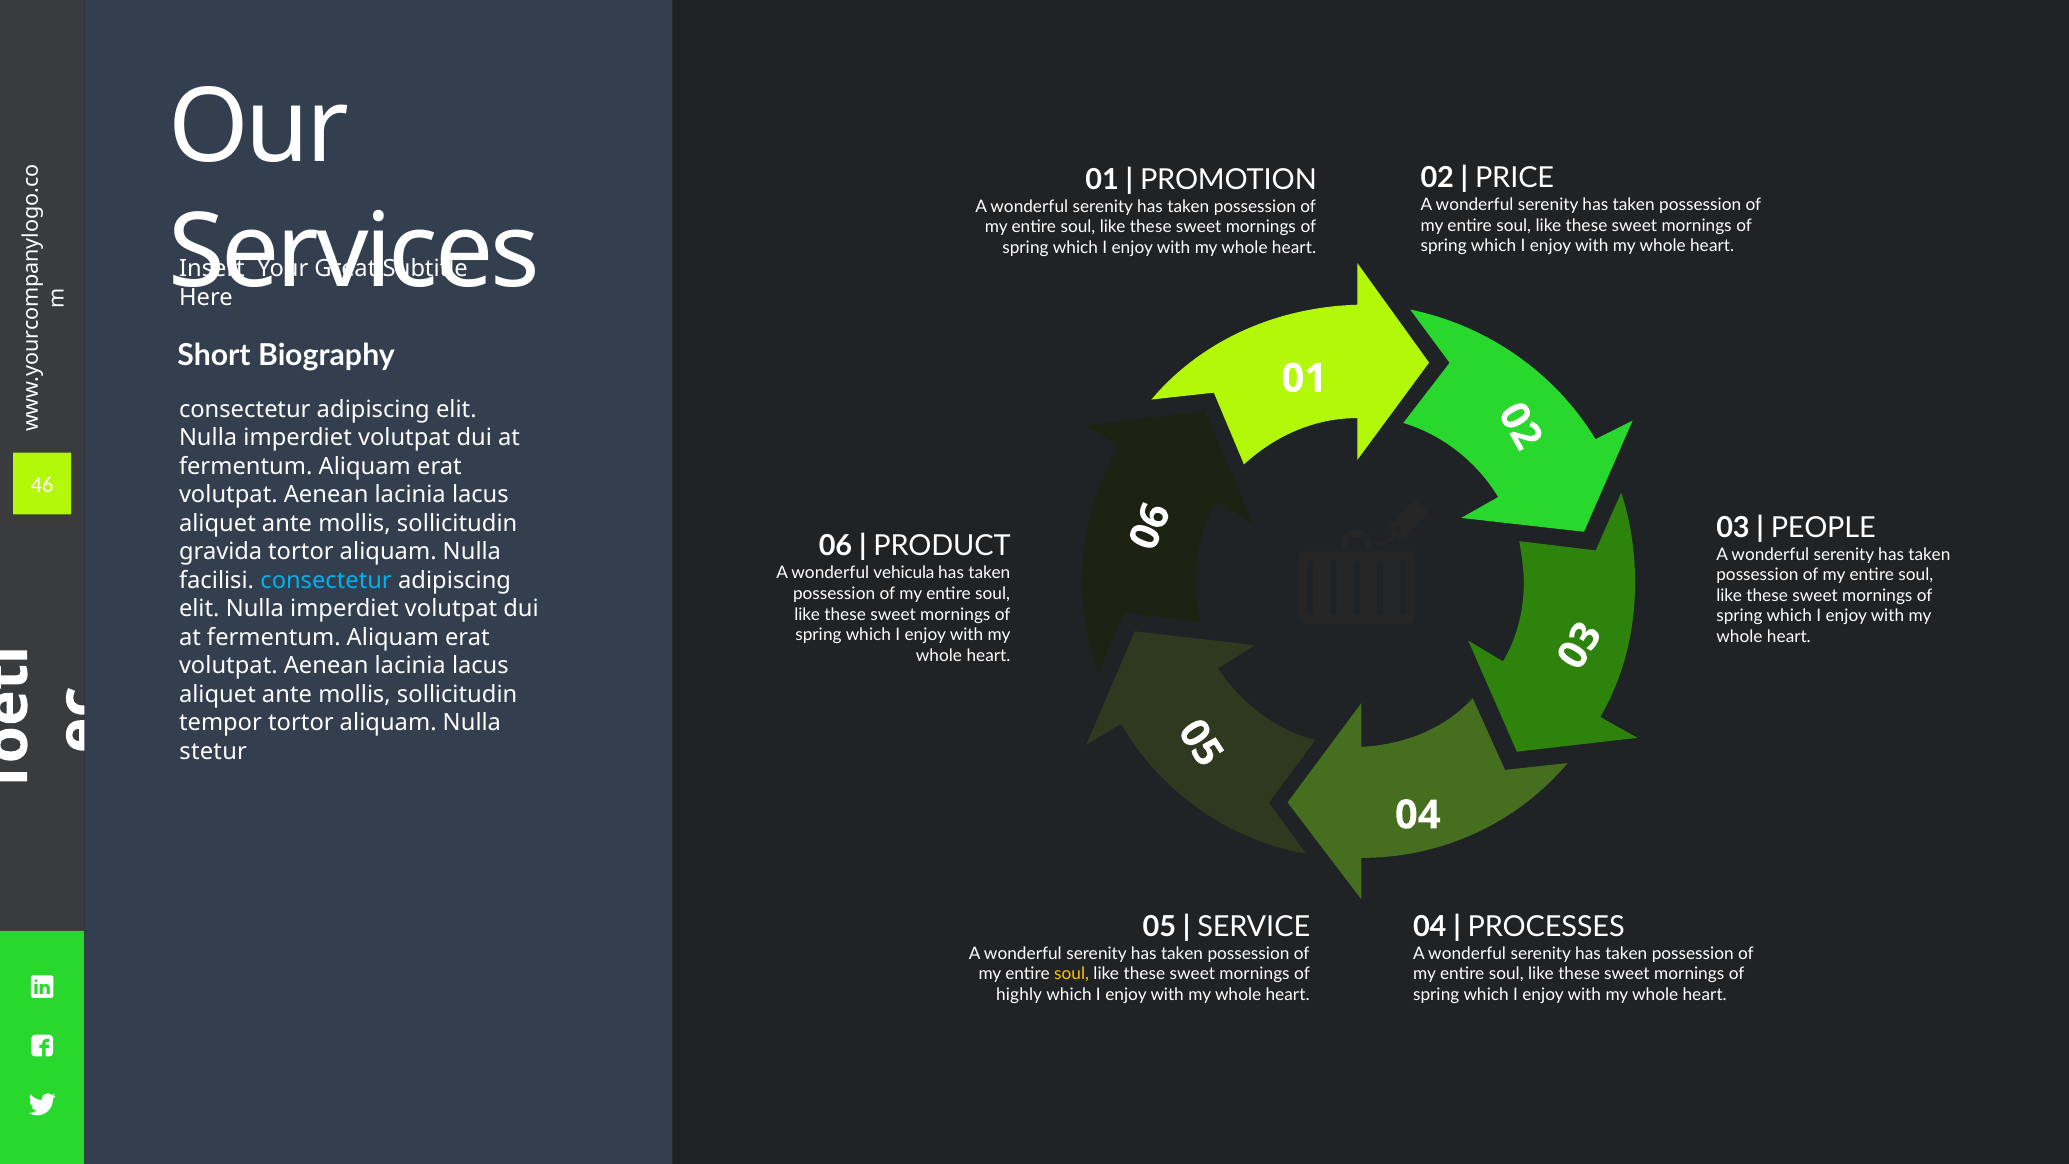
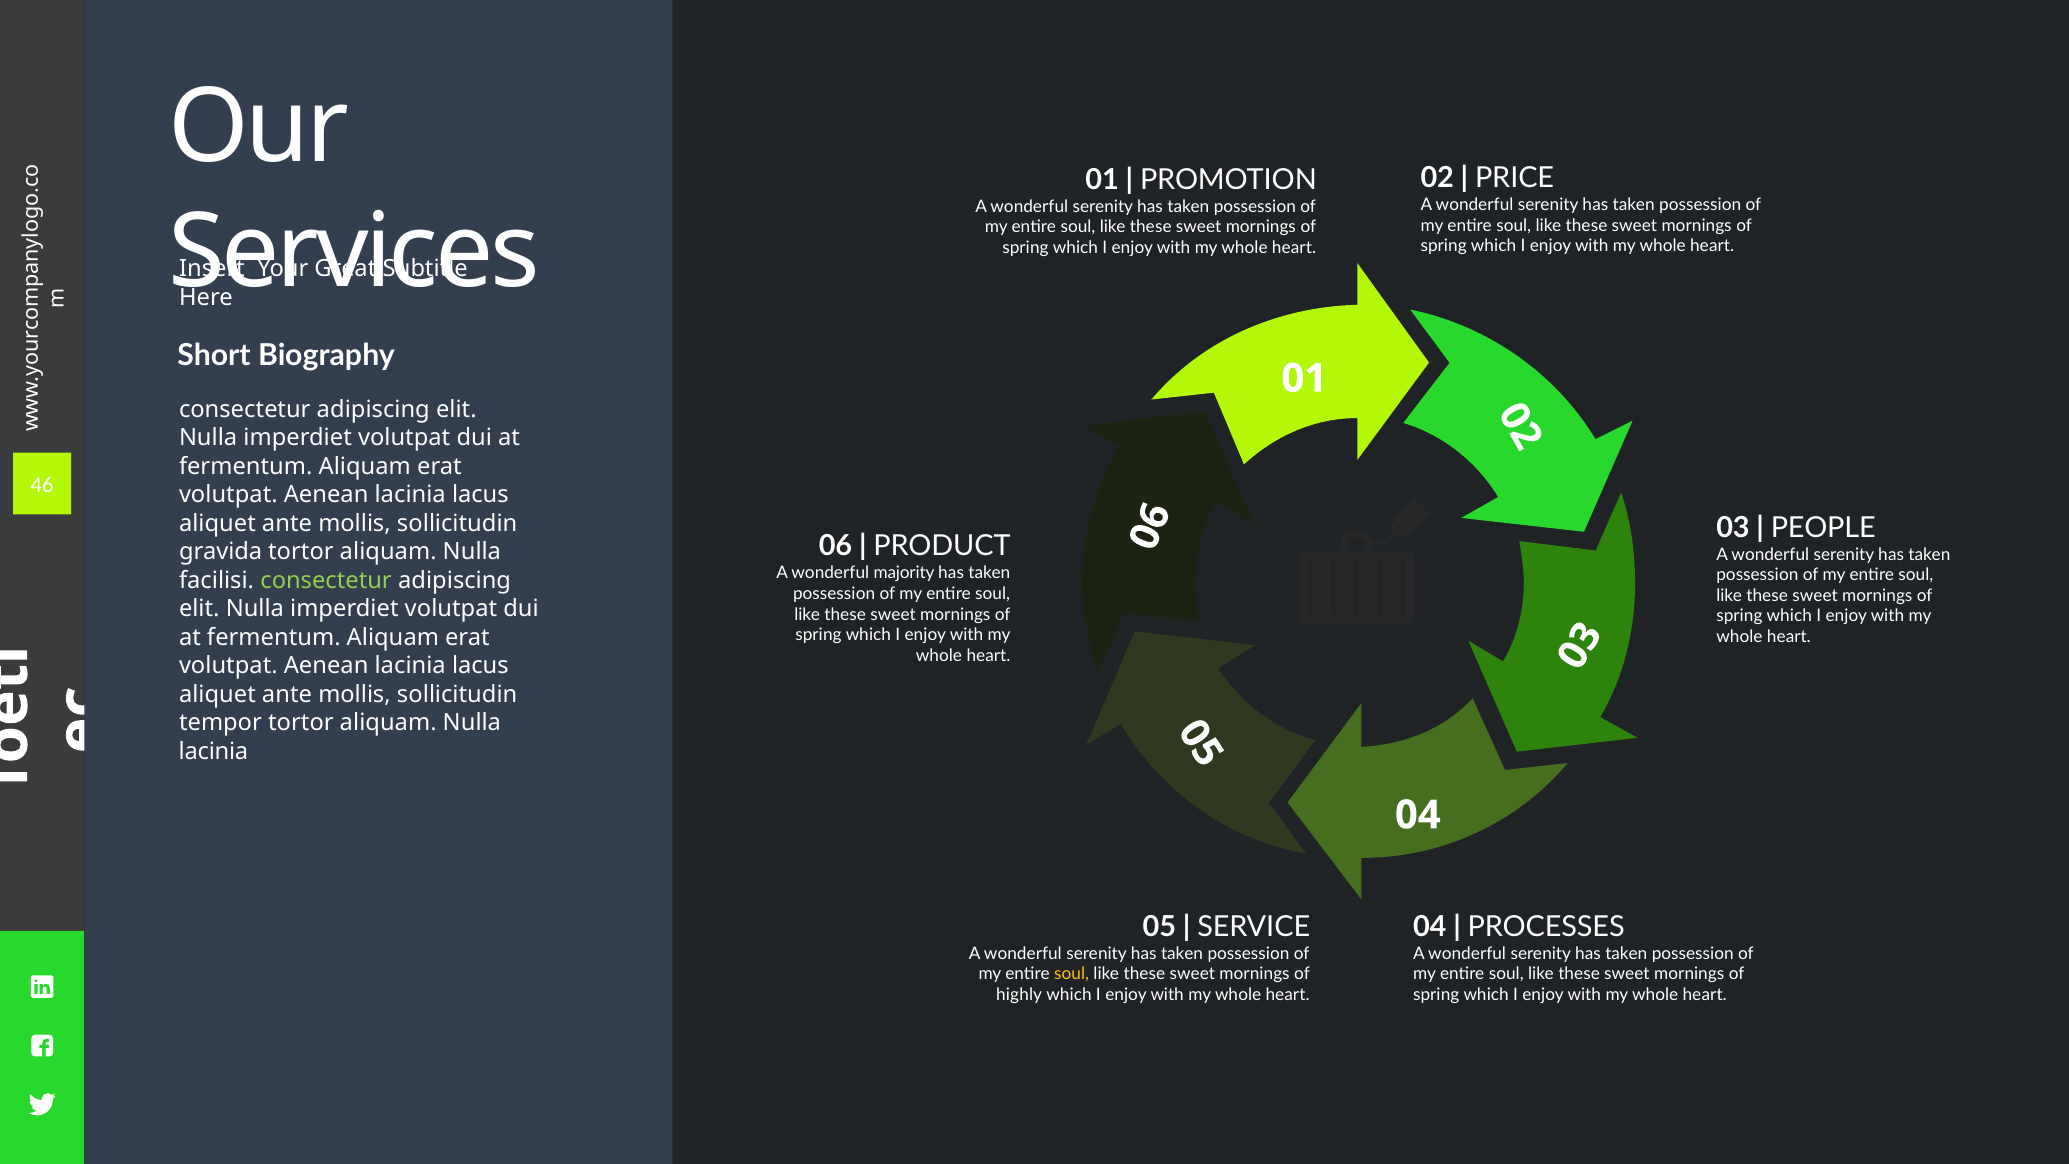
vehicula: vehicula -> majority
consectetur at (326, 580) colour: light blue -> light green
stetur at (213, 751): stetur -> lacinia
